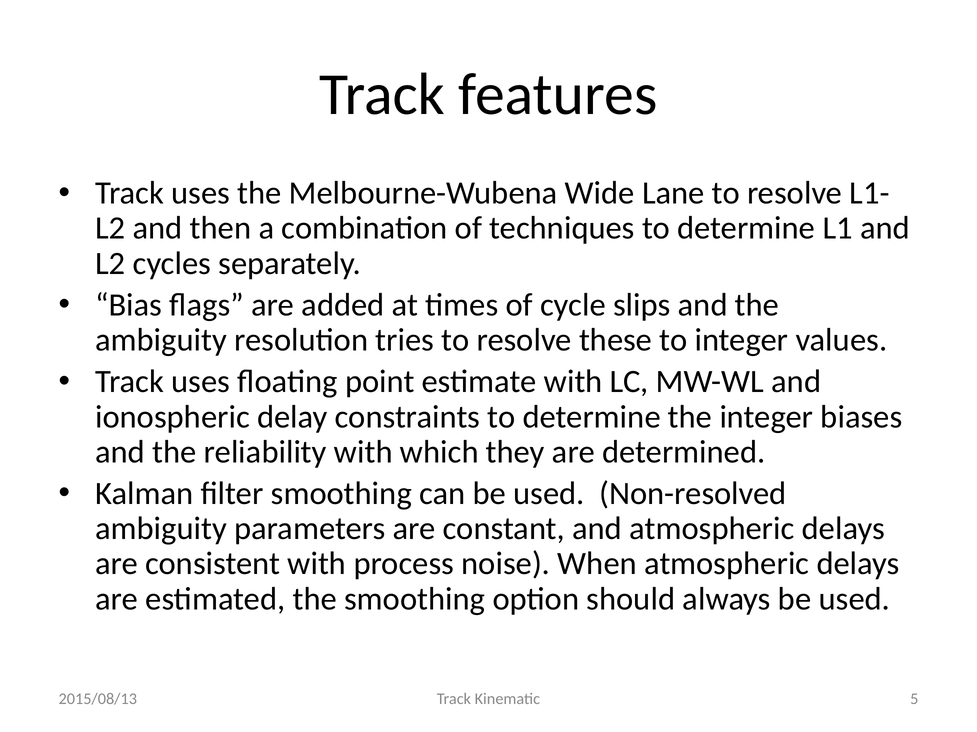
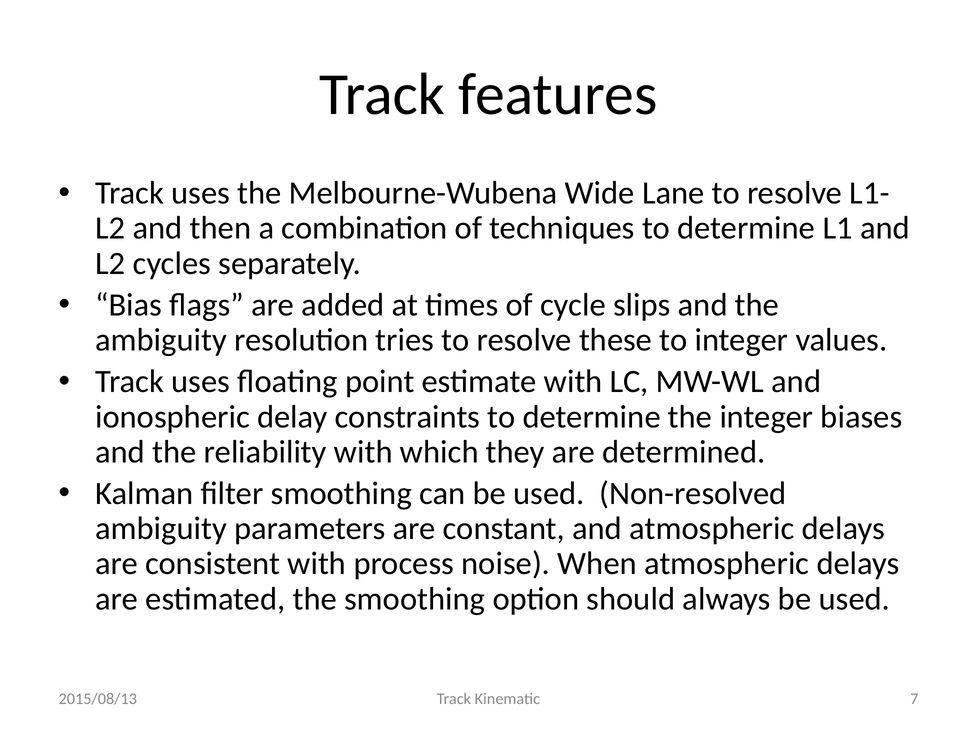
5: 5 -> 7
